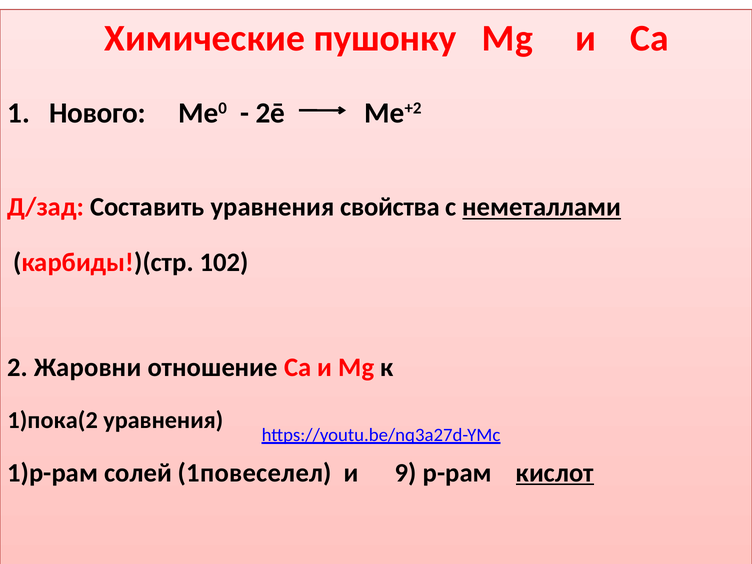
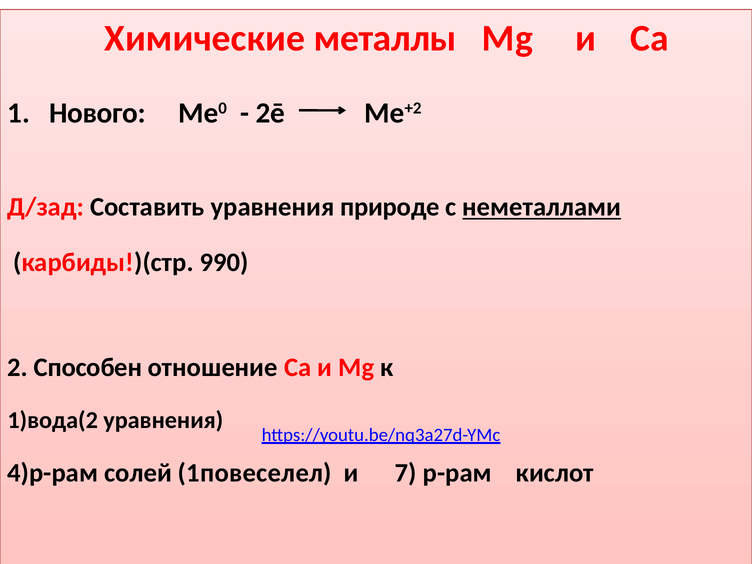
пушонку: пушонку -> металлы
свойства: свойства -> природе
102: 102 -> 990
Жаровни: Жаровни -> Способен
1)пока(2: 1)пока(2 -> 1)вода(2
1)р-рам: 1)р-рам -> 4)р-рам
9: 9 -> 7
кислот underline: present -> none
